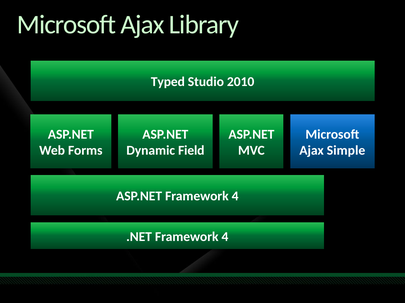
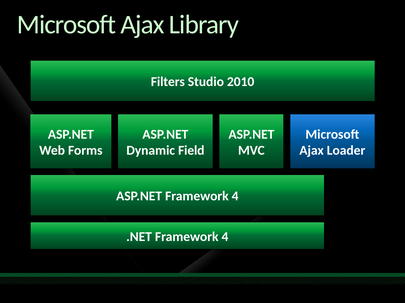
Typed: Typed -> Filters
Simple: Simple -> Loader
